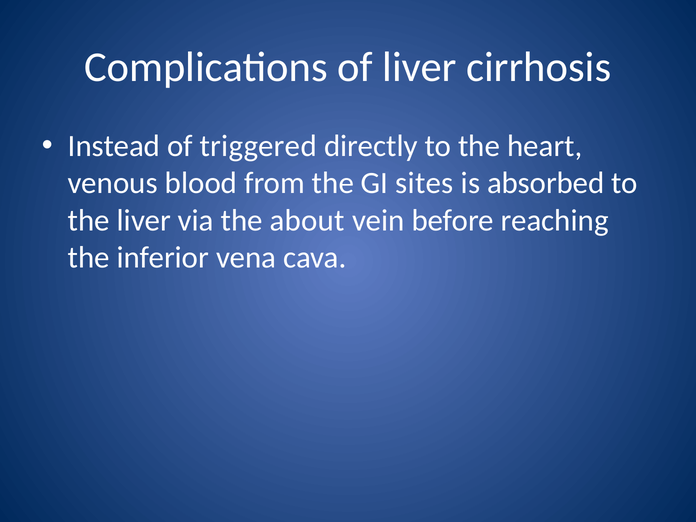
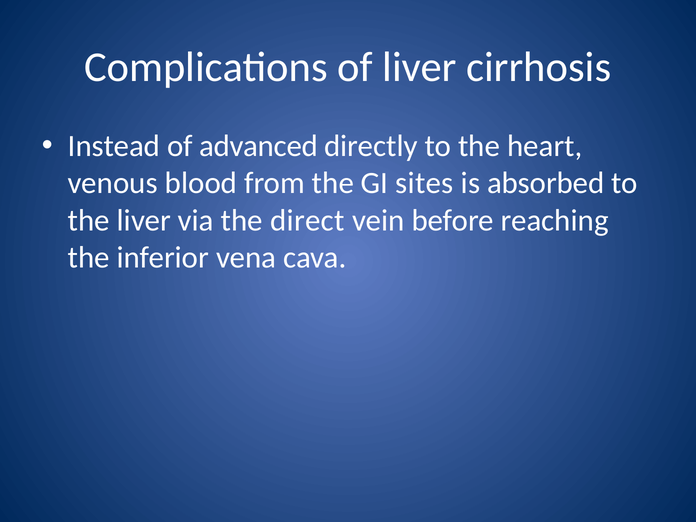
triggered: triggered -> advanced
about: about -> direct
